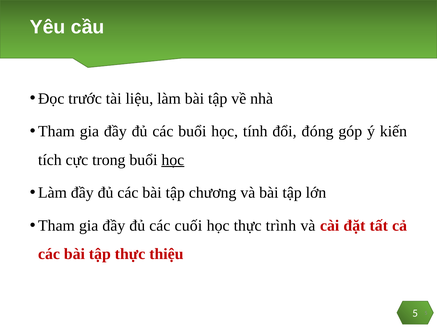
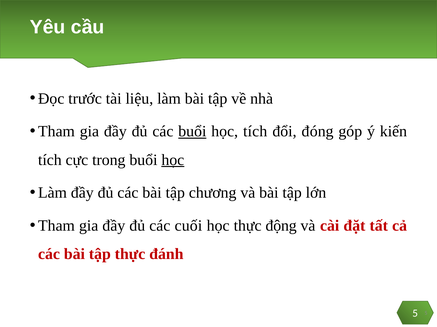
buổi at (192, 132) underline: none -> present
học tính: tính -> tích
trình: trình -> động
thiệu: thiệu -> đánh
